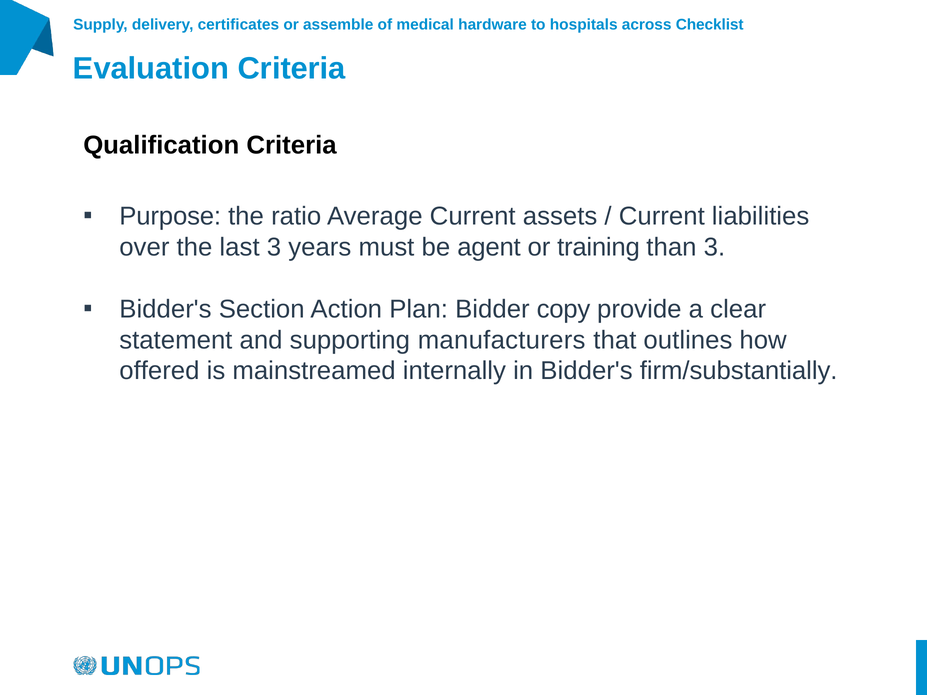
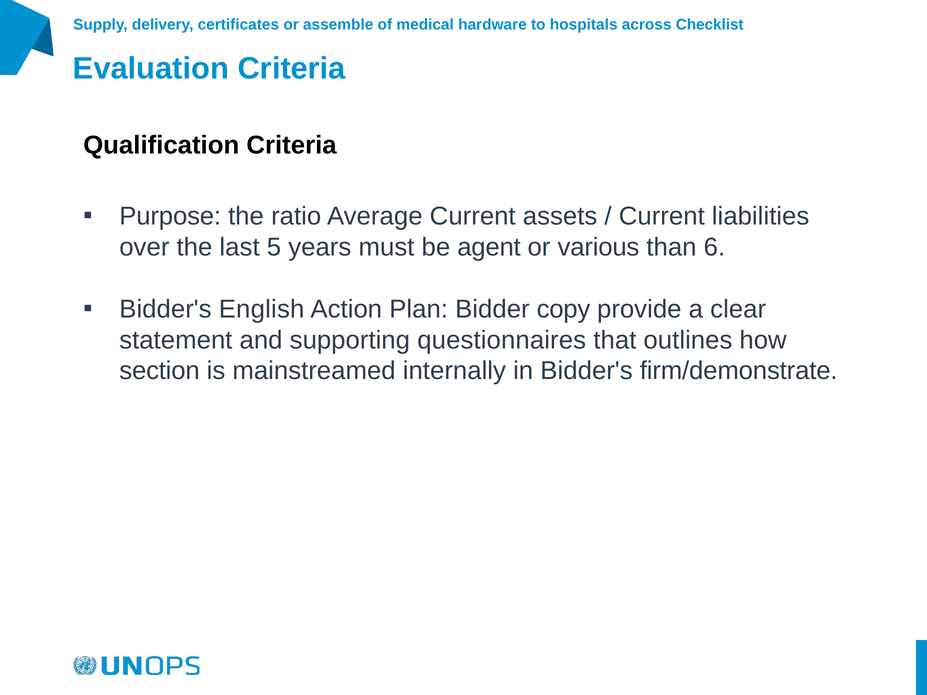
last 3: 3 -> 5
training: training -> various
than 3: 3 -> 6
Section: Section -> English
manufacturers: manufacturers -> questionnaires
offered: offered -> section
firm/substantially: firm/substantially -> firm/demonstrate
